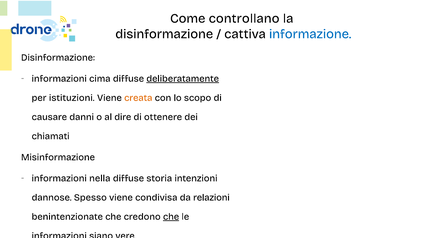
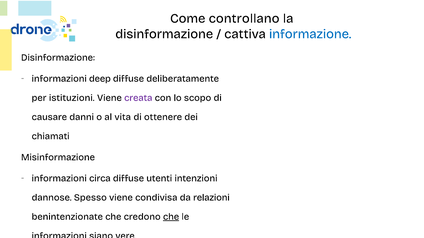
cima: cima -> deep
deliberatamente underline: present -> none
creata colour: orange -> purple
dire: dire -> vita
nella: nella -> circa
storia: storia -> utenti
